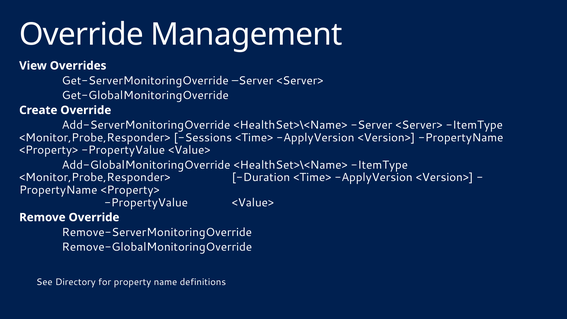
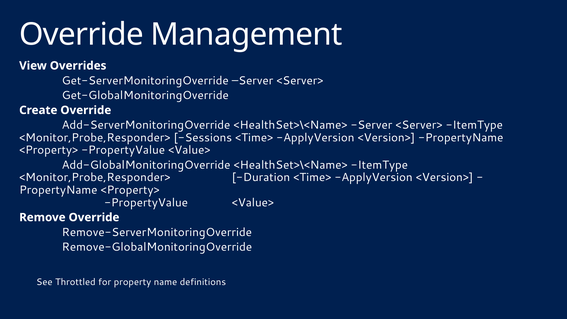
Directory: Directory -> Throttled
